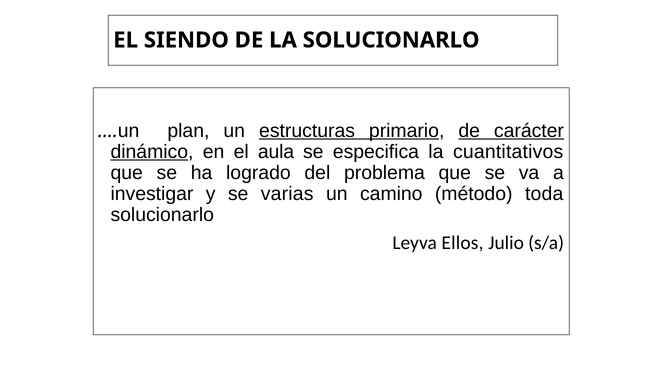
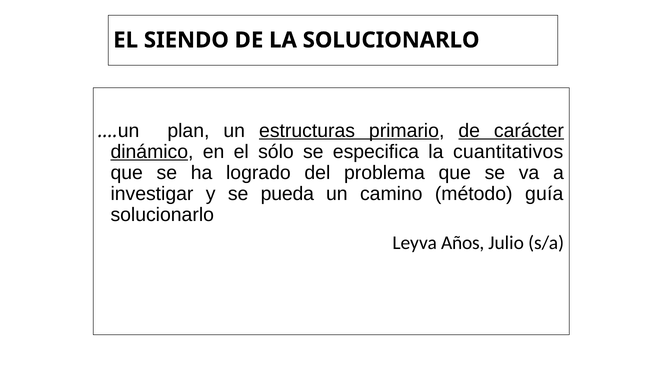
aula: aula -> sólo
varias: varias -> pueda
toda: toda -> guía
Ellos: Ellos -> Años
